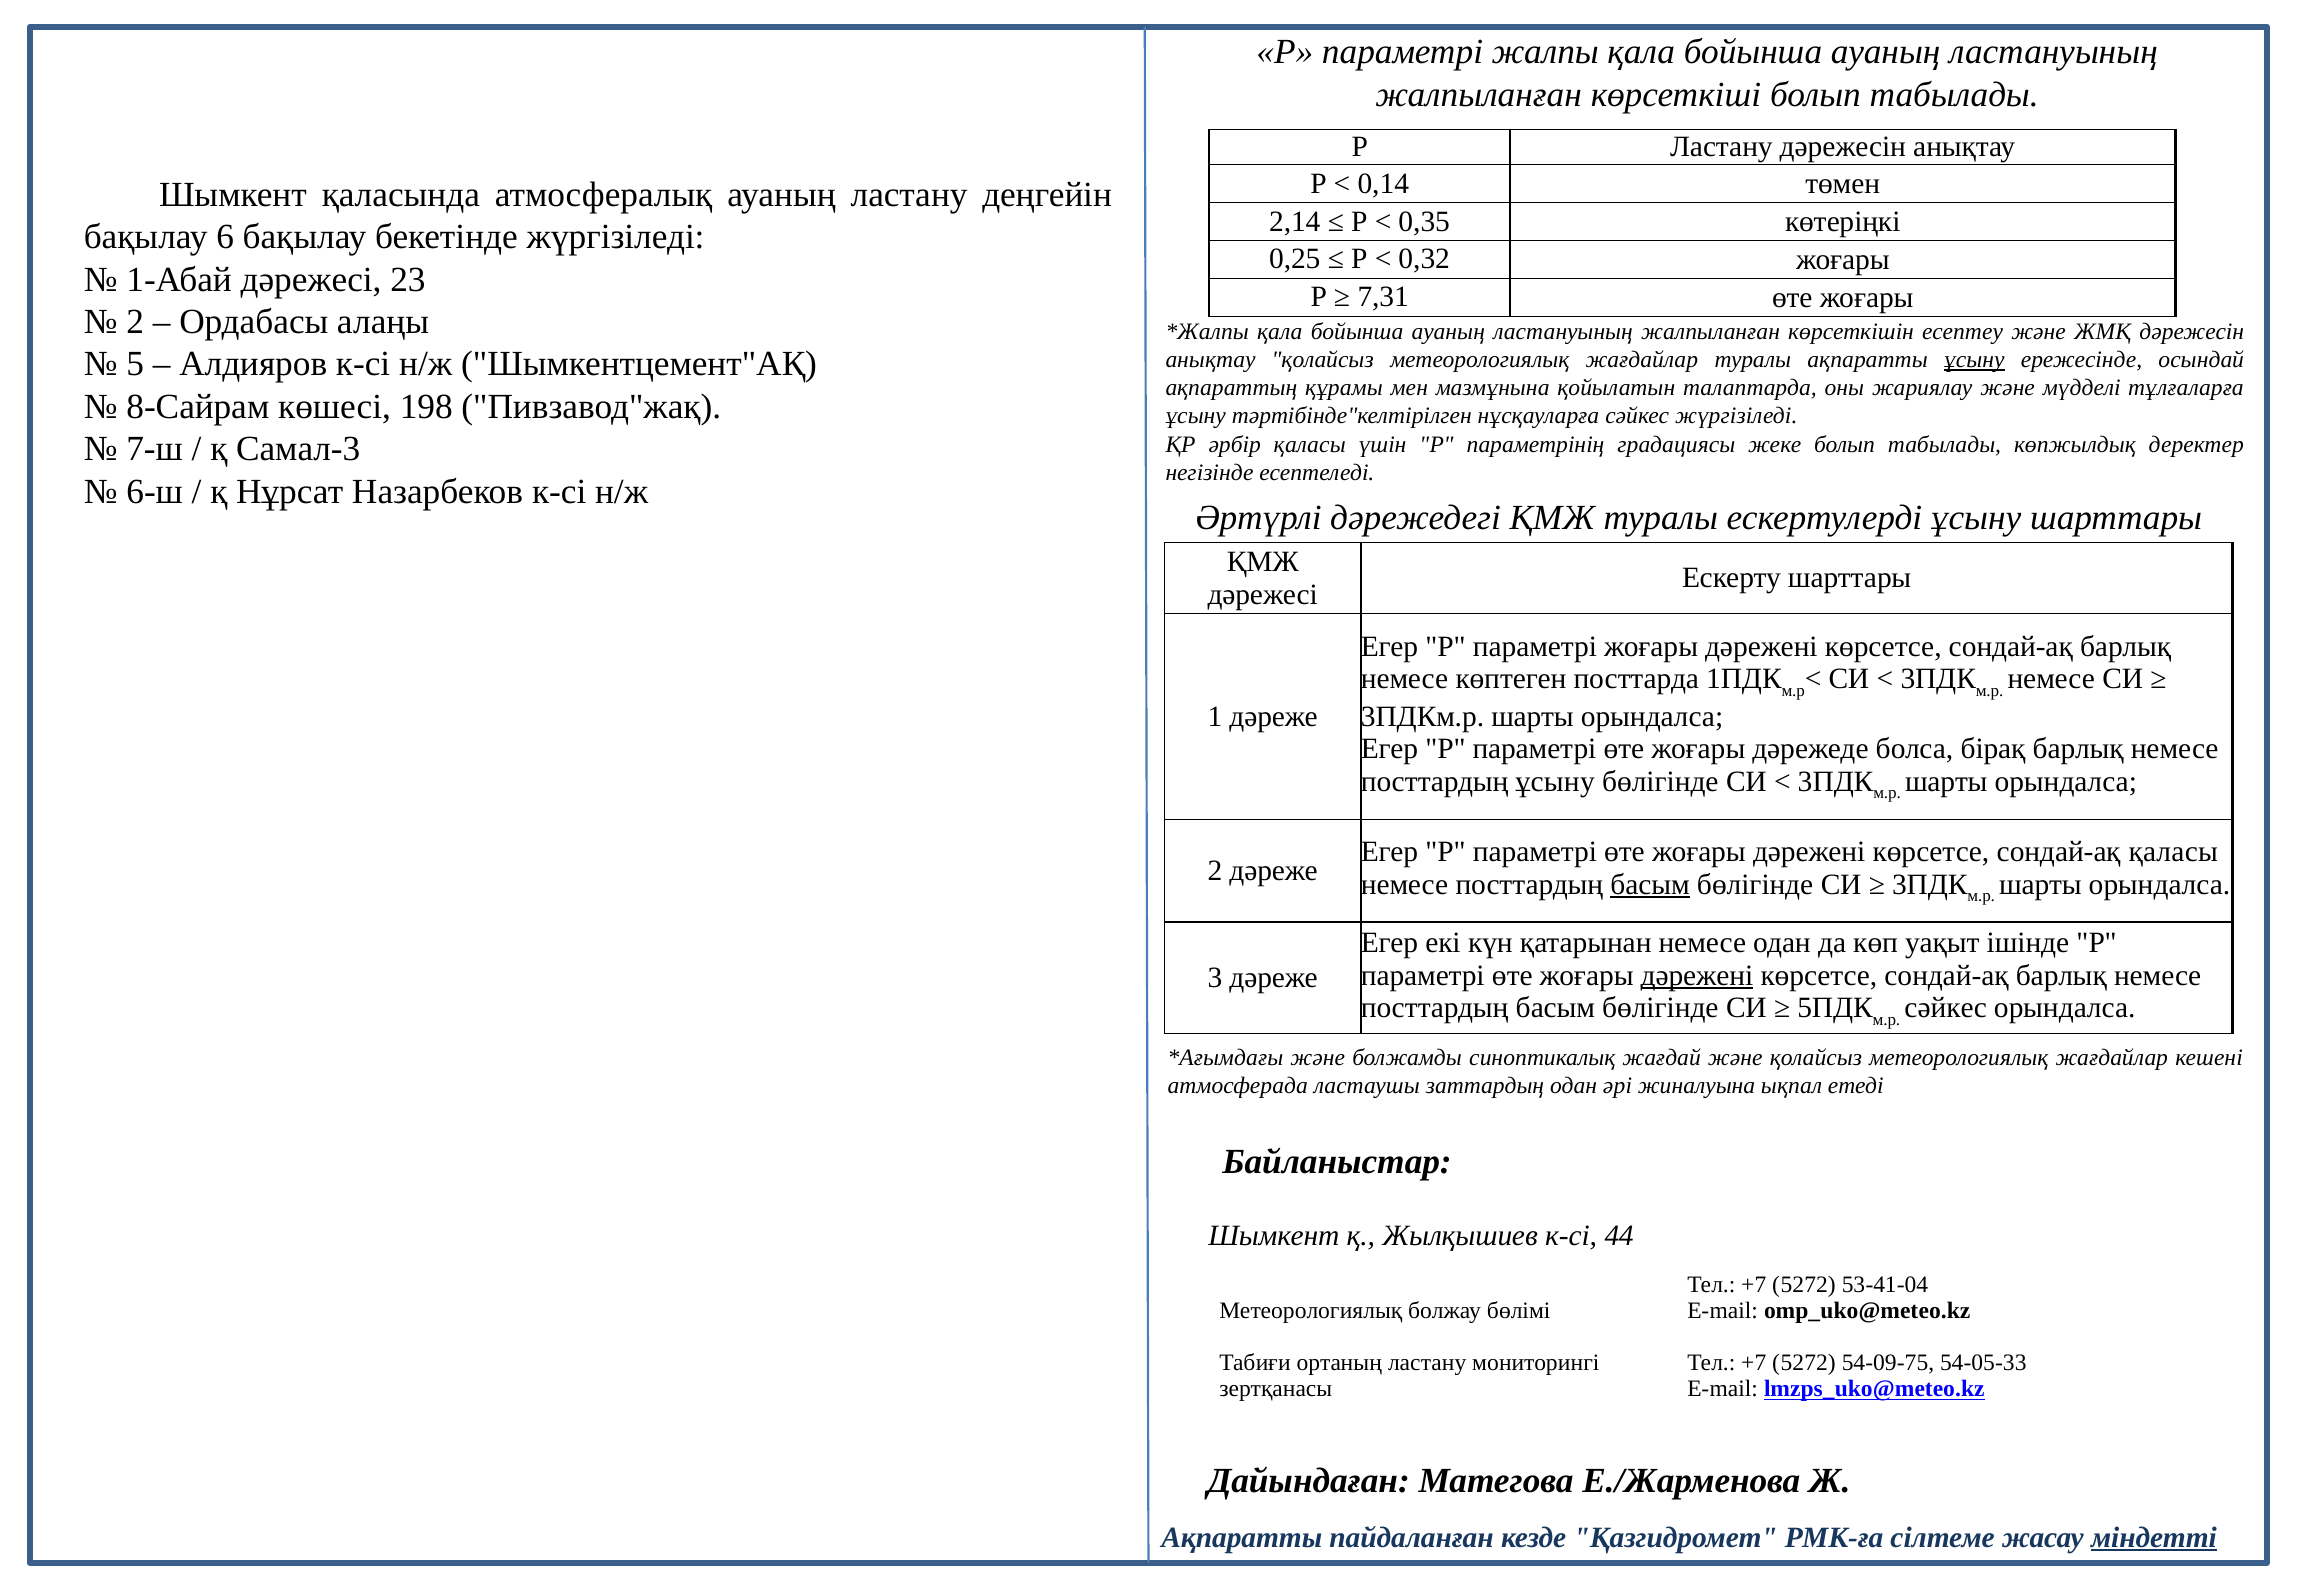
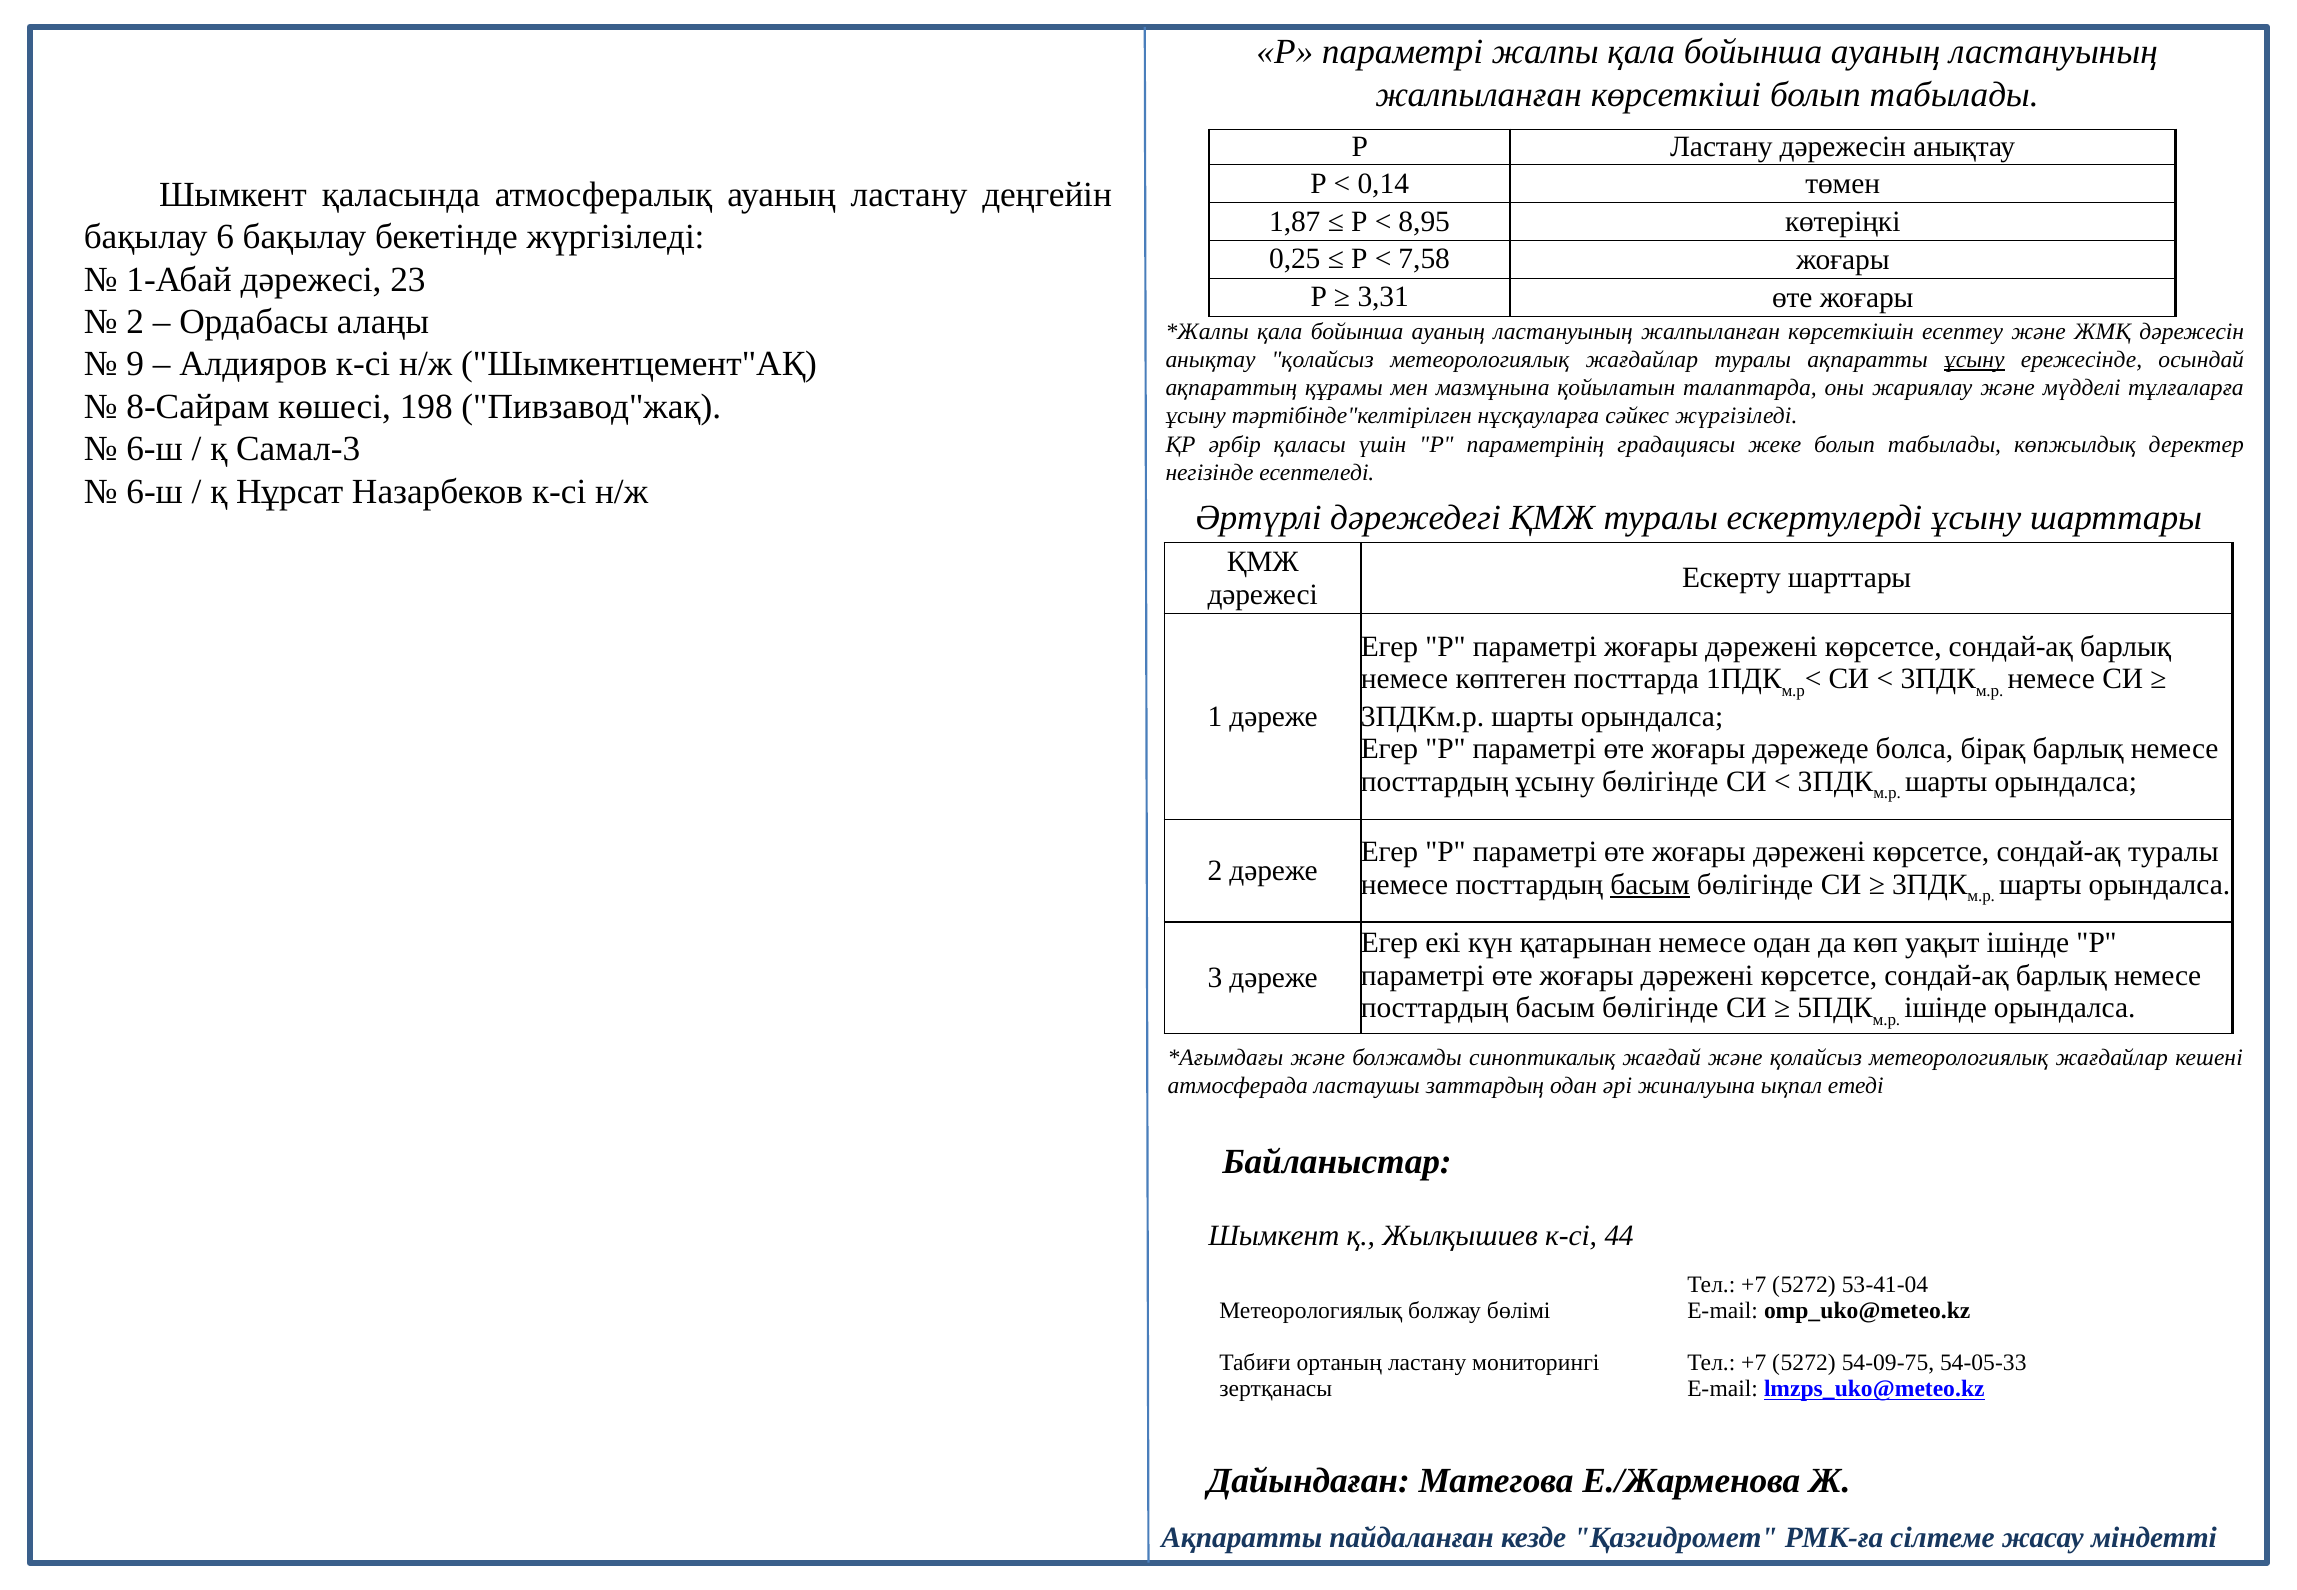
2,14: 2,14 -> 1,87
0,35: 0,35 -> 8,95
0,32: 0,32 -> 7,58
7,31: 7,31 -> 3,31
5: 5 -> 9
7-ш at (155, 449): 7-ш -> 6-ш
сондай-ақ қаласы: қаласы -> туралы
дәрежені at (1697, 976) underline: present -> none
сәйкес at (1946, 1008): сәйкес -> ішінде
міндетті underline: present -> none
